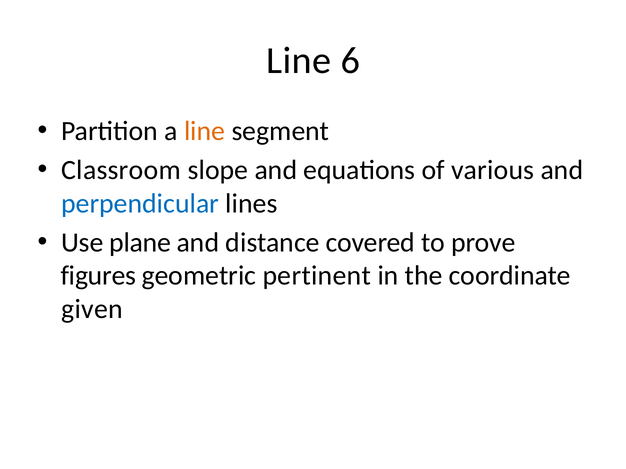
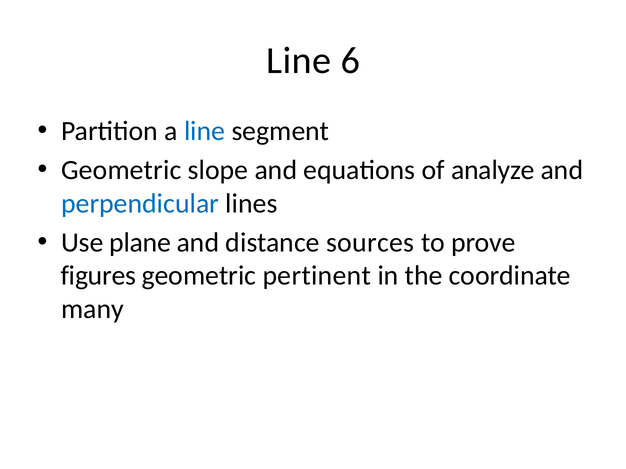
line at (205, 131) colour: orange -> blue
Classroom at (121, 170): Classroom -> Geometric
various: various -> analyze
covered: covered -> sources
given: given -> many
